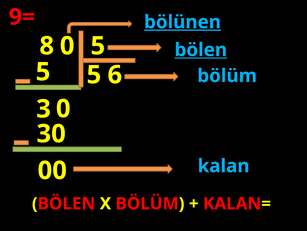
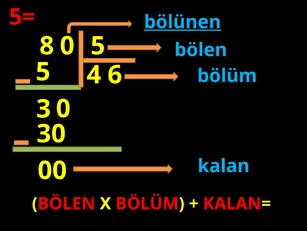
9=: 9= -> 5=
bölen at (201, 50) underline: present -> none
5 at (94, 75): 5 -> 4
